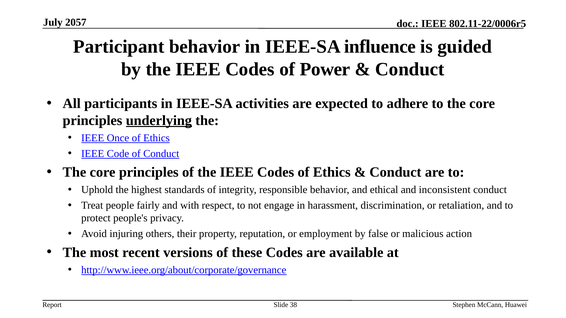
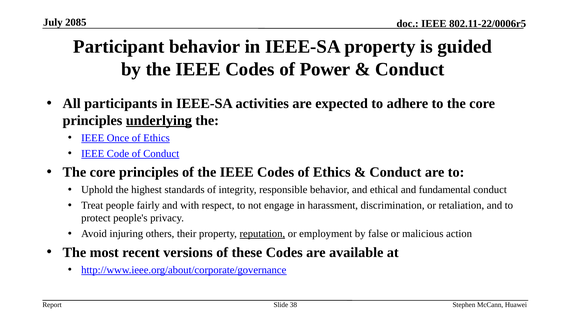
2057: 2057 -> 2085
IEEE-SA influence: influence -> property
inconsistent: inconsistent -> fundamental
reputation underline: none -> present
